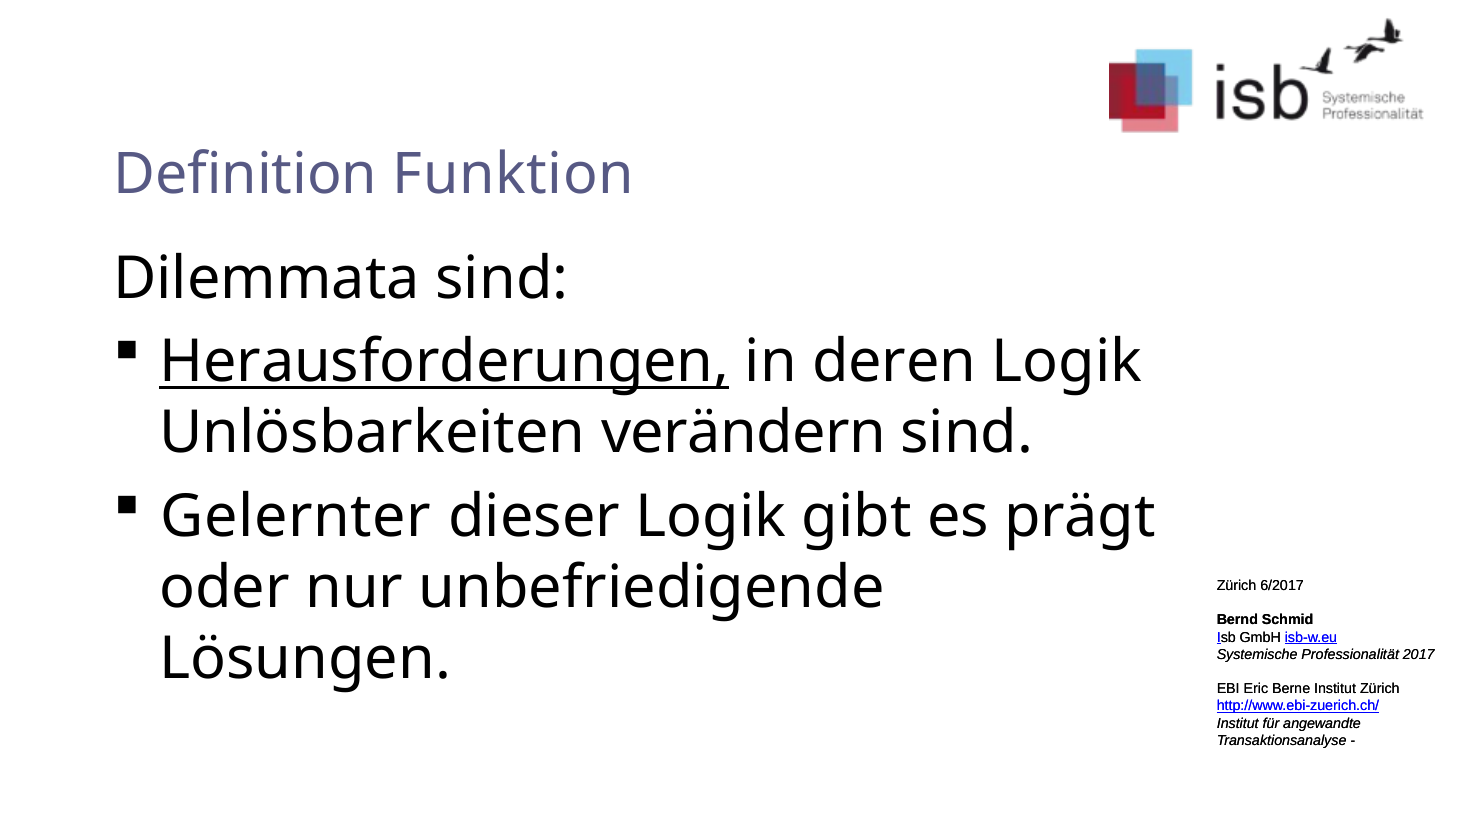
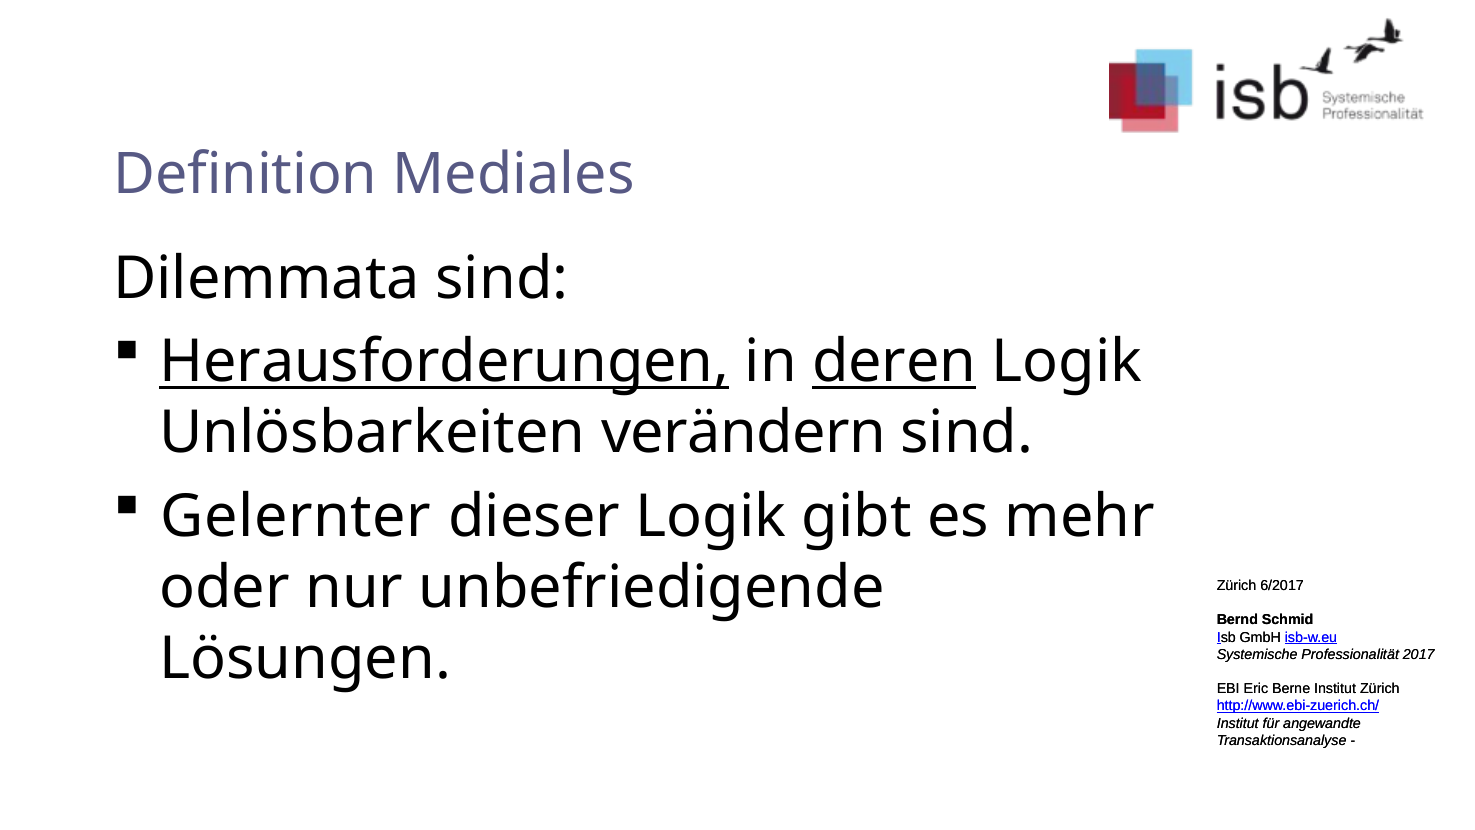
Funktion: Funktion -> Mediales
deren underline: none -> present
prägt: prägt -> mehr
